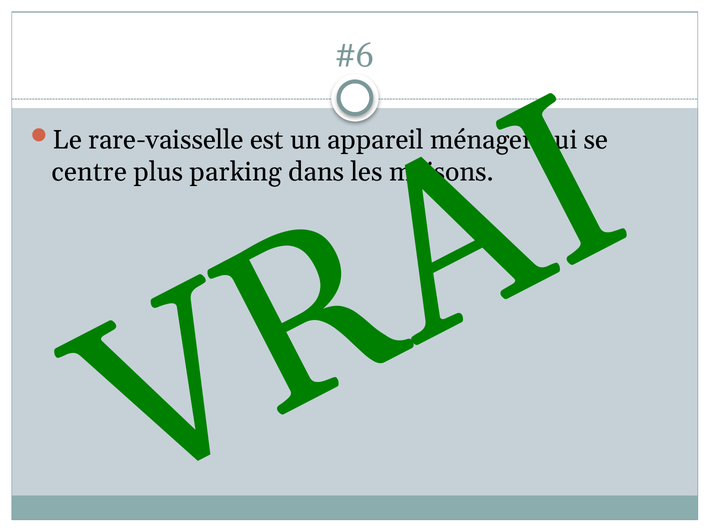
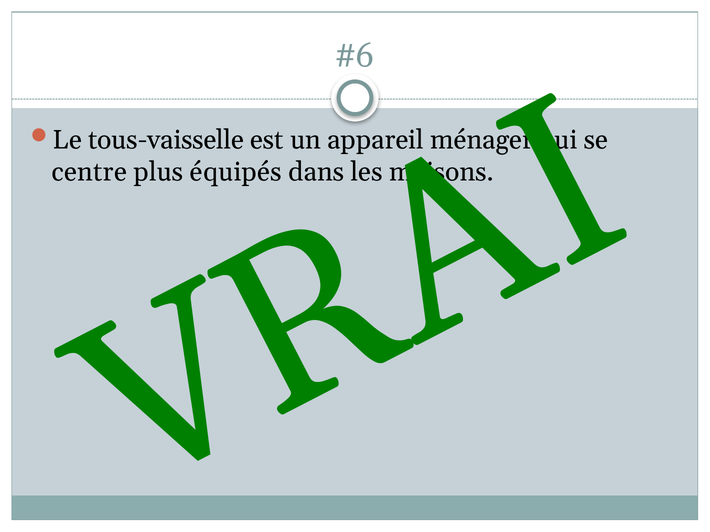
rare-vaisselle: rare-vaisselle -> tous-vaisselle
parking: parking -> équipés
